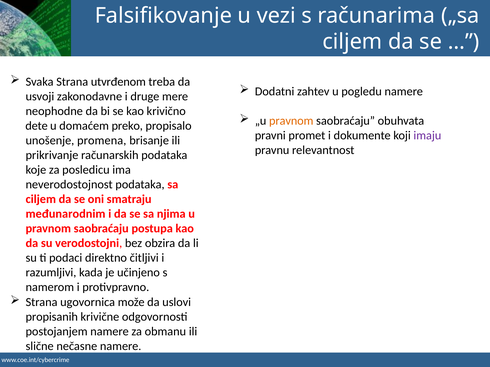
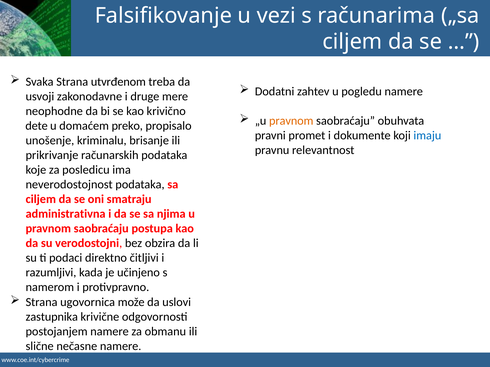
imaju colour: purple -> blue
promena: promena -> kriminalu
međunarodnim: međunarodnim -> administrativna
propisanih: propisanih -> zastupnika
